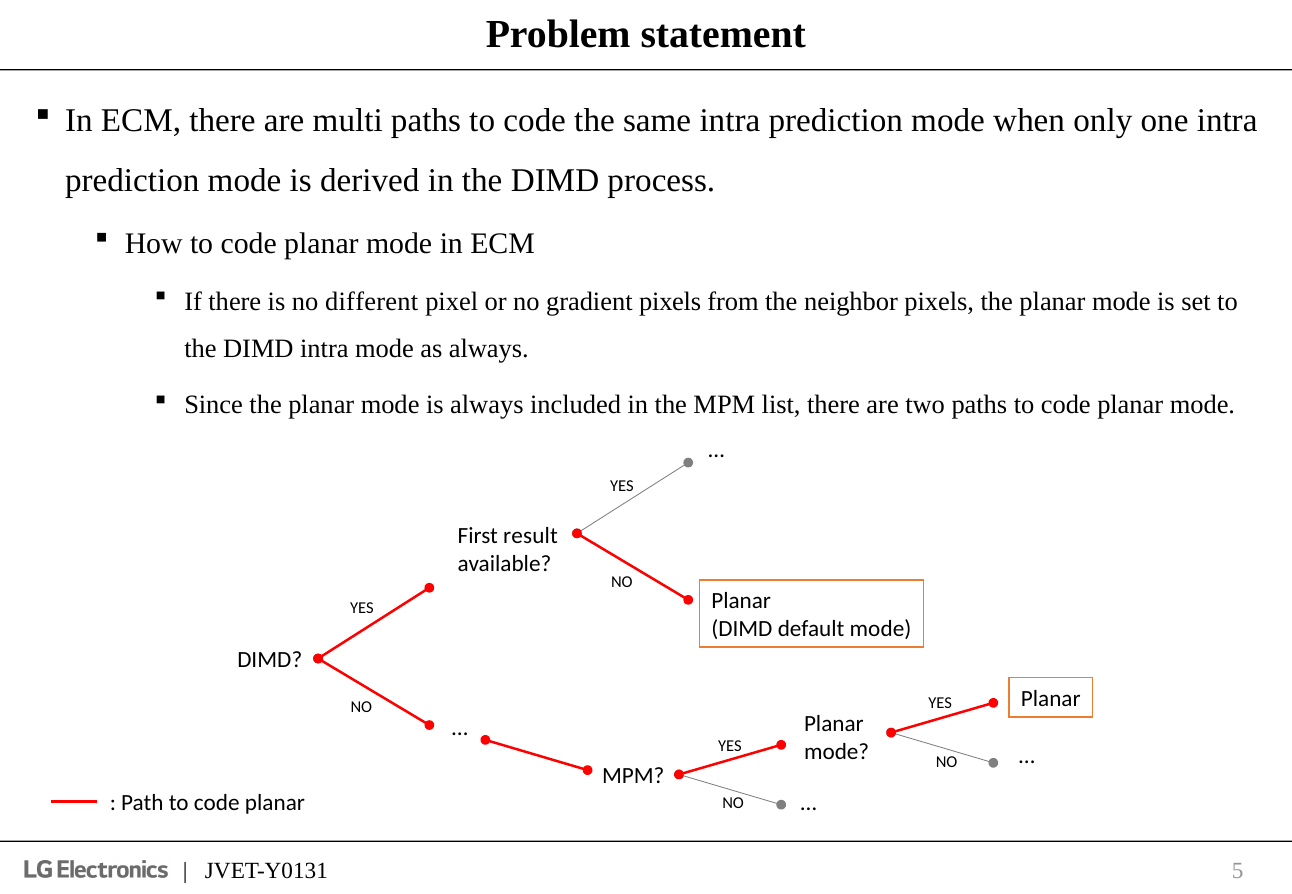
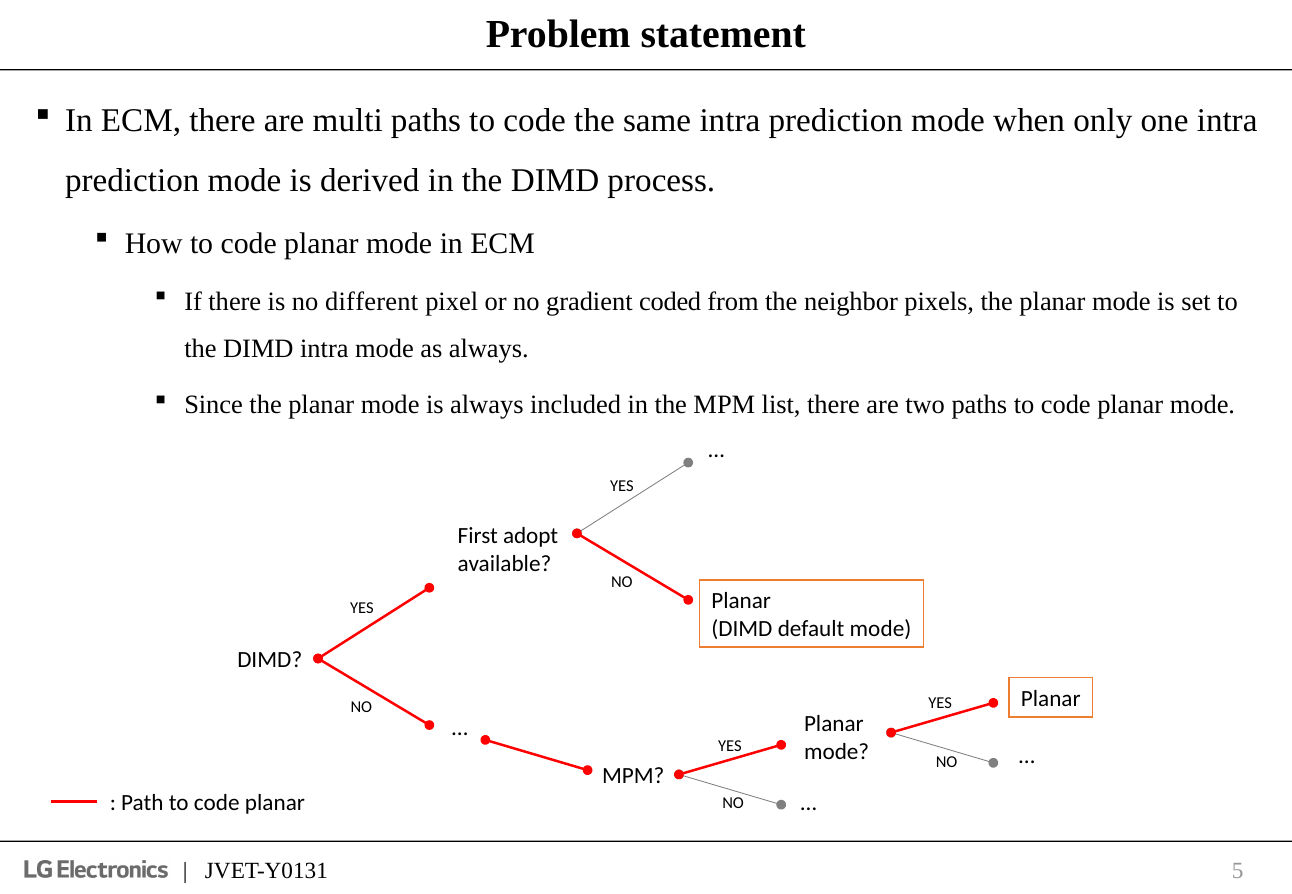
gradient pixels: pixels -> coded
result: result -> adopt
